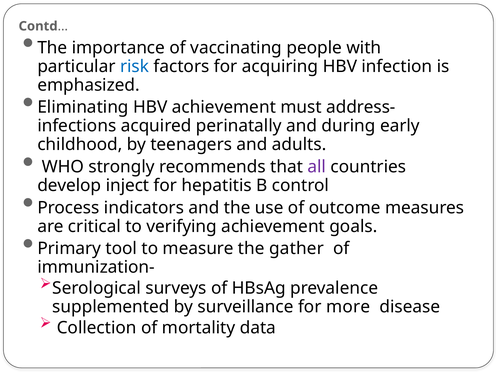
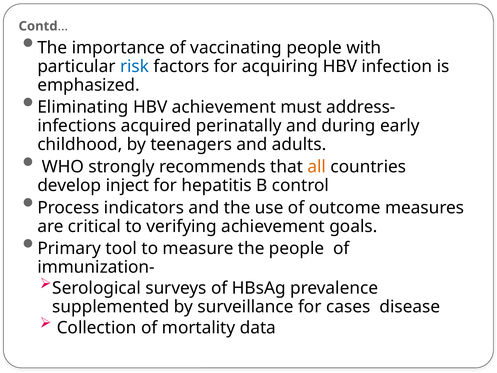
all colour: purple -> orange
the gather: gather -> people
more: more -> cases
